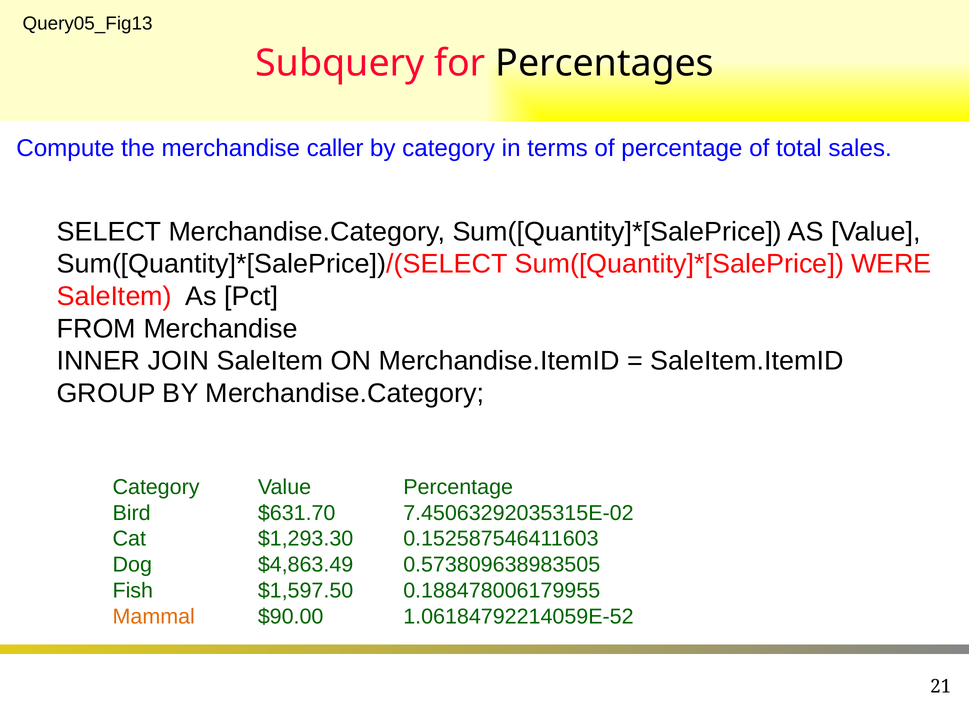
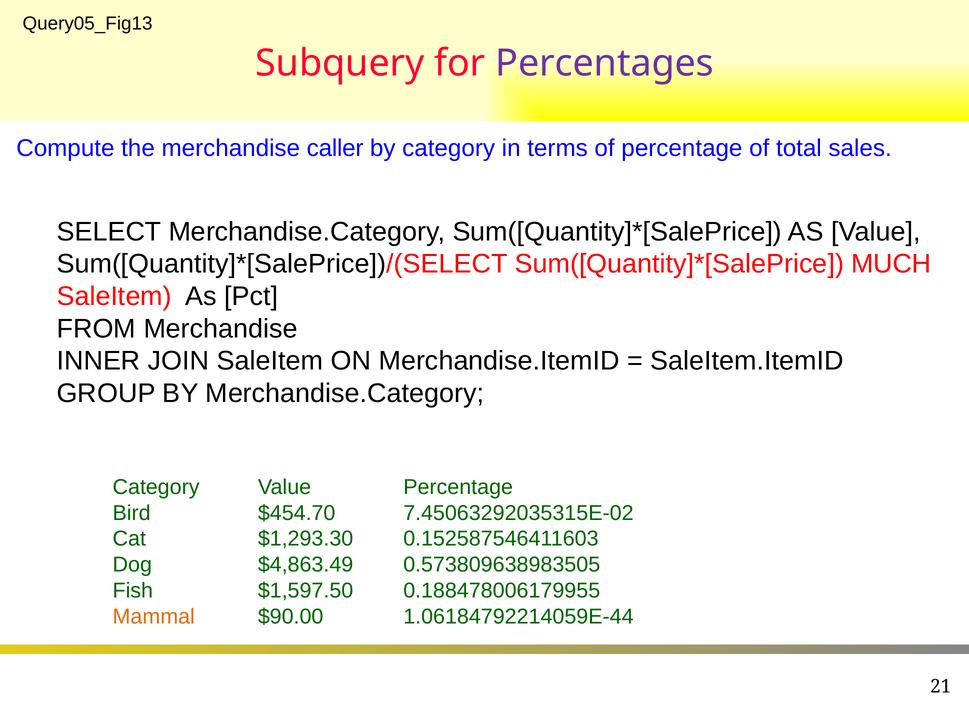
Percentages colour: black -> purple
WERE: WERE -> MUCH
$631.70: $631.70 -> $454.70
1.06184792214059E-52: 1.06184792214059E-52 -> 1.06184792214059E-44
